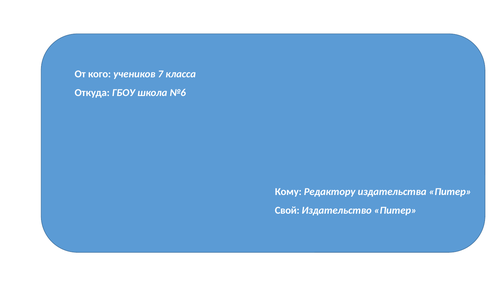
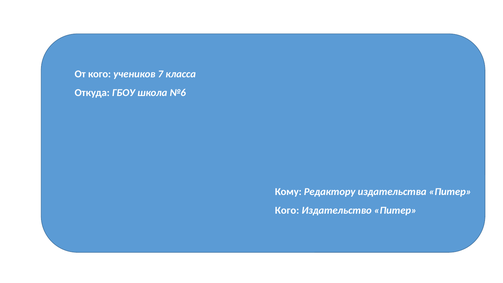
Свой at (287, 210): Свой -> Кого
